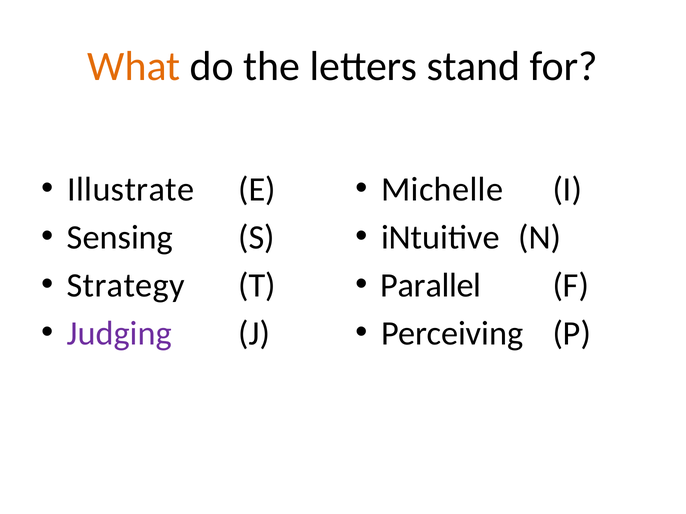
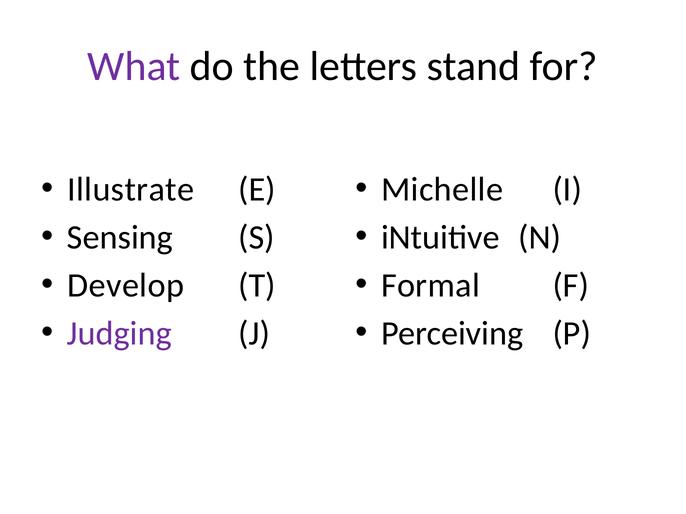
What colour: orange -> purple
Strategy: Strategy -> Develop
Parallel: Parallel -> Formal
